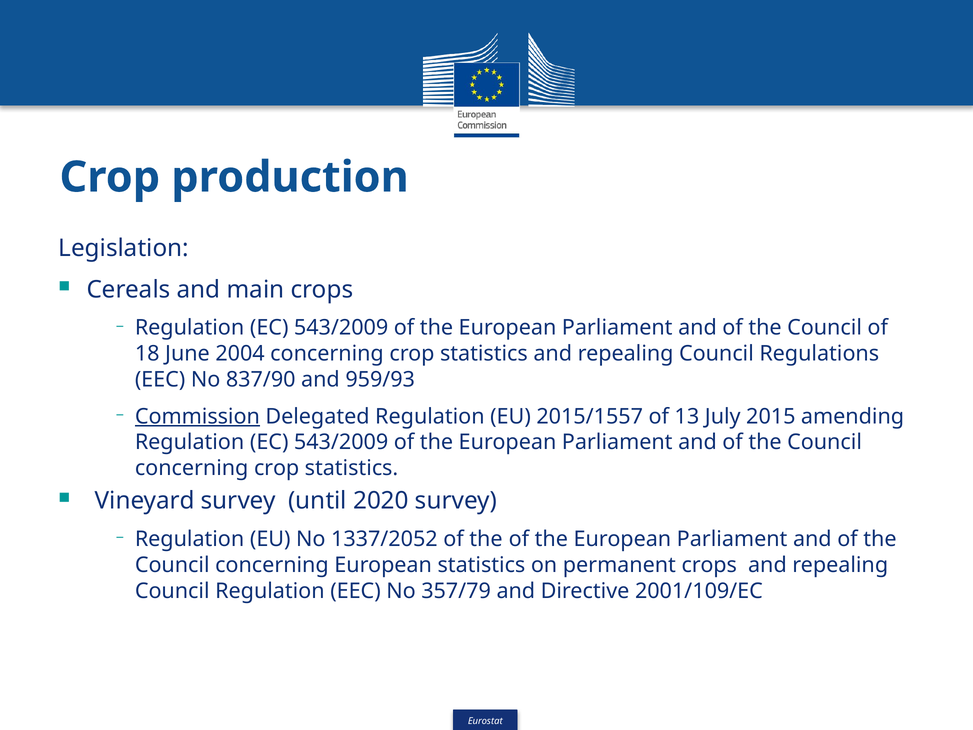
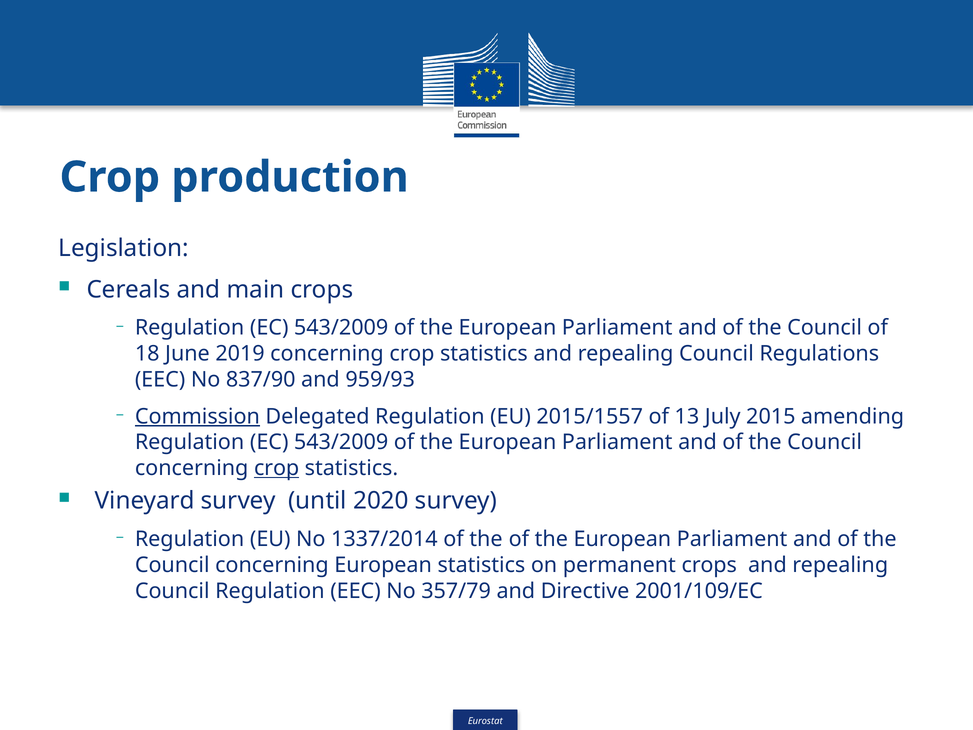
2004: 2004 -> 2019
crop at (277, 468) underline: none -> present
1337/2052: 1337/2052 -> 1337/2014
